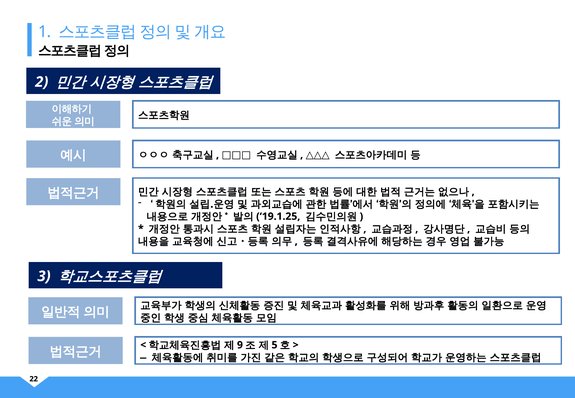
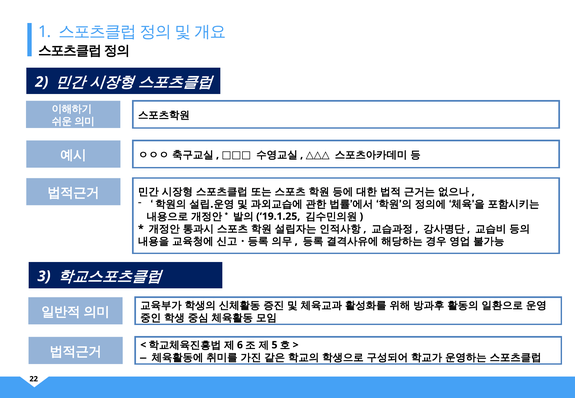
9: 9 -> 6
